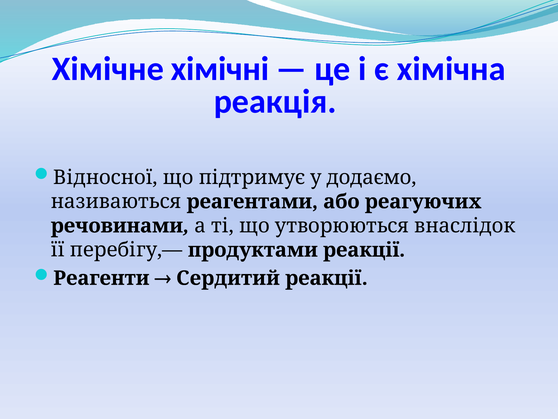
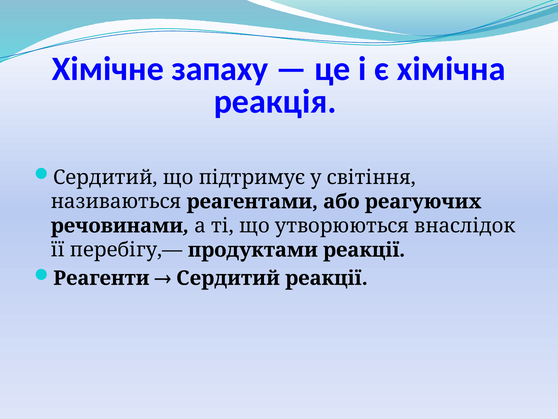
хімічні: хімічні -> запаху
Відносної at (105, 177): Відносної -> Сердитий
додаємо: додаємо -> світіння
